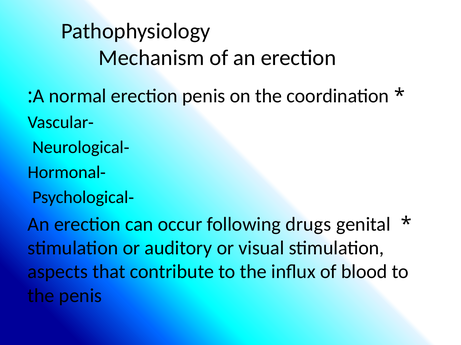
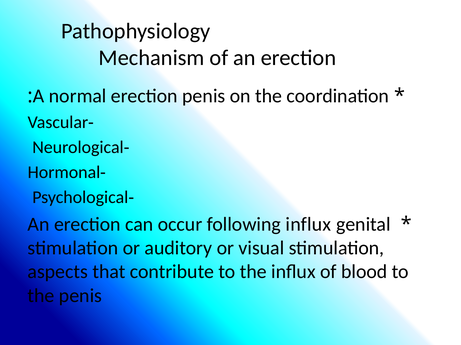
following drugs: drugs -> influx
